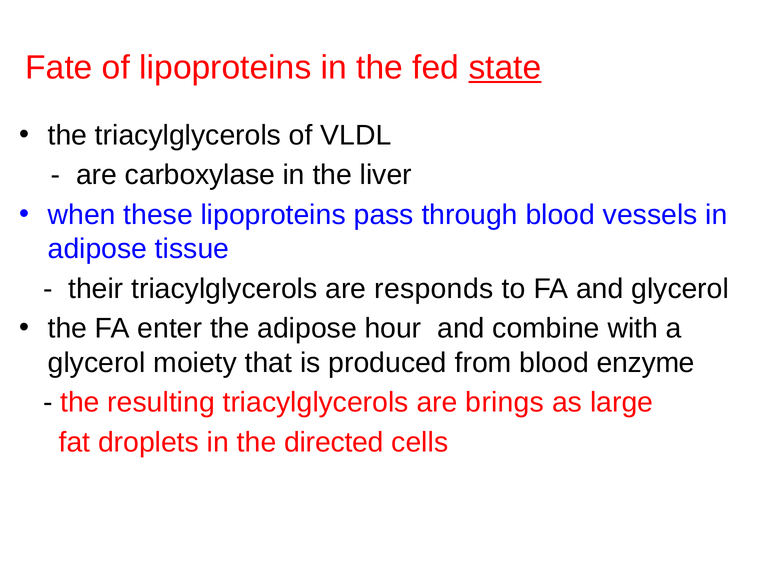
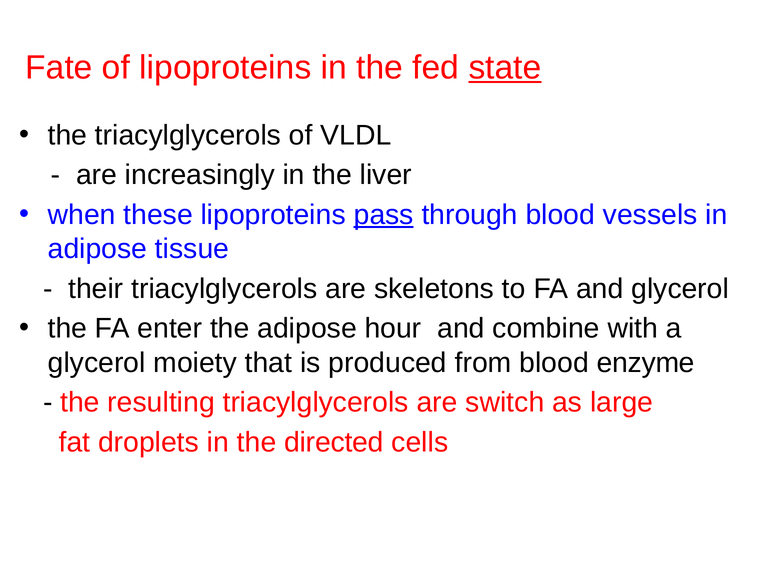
carboxylase: carboxylase -> increasingly
pass underline: none -> present
responds: responds -> skeletons
brings: brings -> switch
